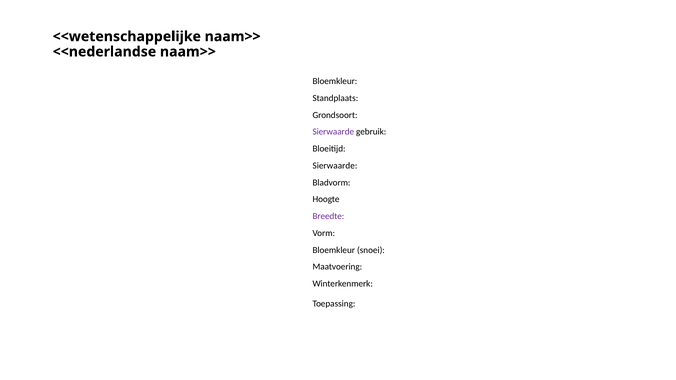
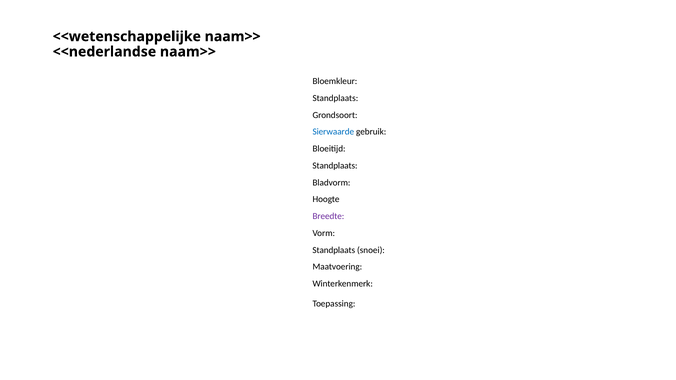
Sierwaarde at (333, 132) colour: purple -> blue
Sierwaarde at (335, 166): Sierwaarde -> Standplaats
Bloemkleur at (334, 250): Bloemkleur -> Standplaats
